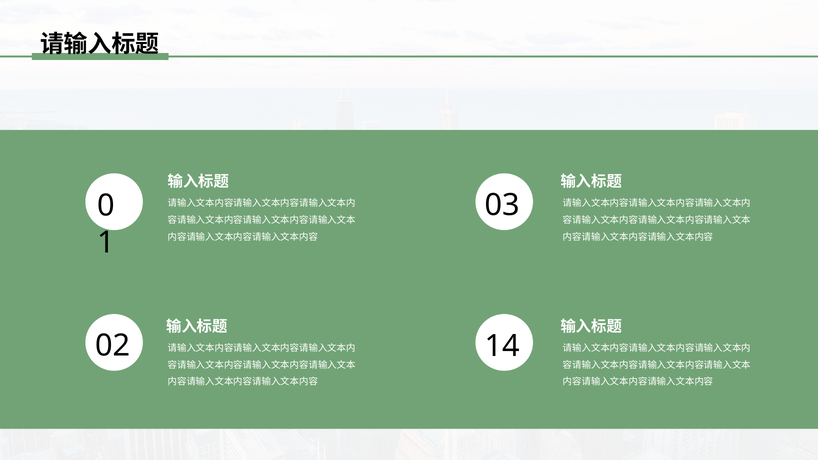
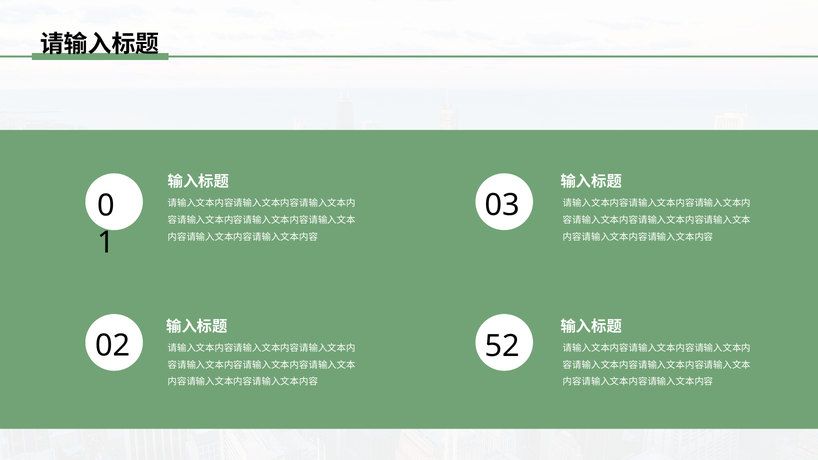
14: 14 -> 52
